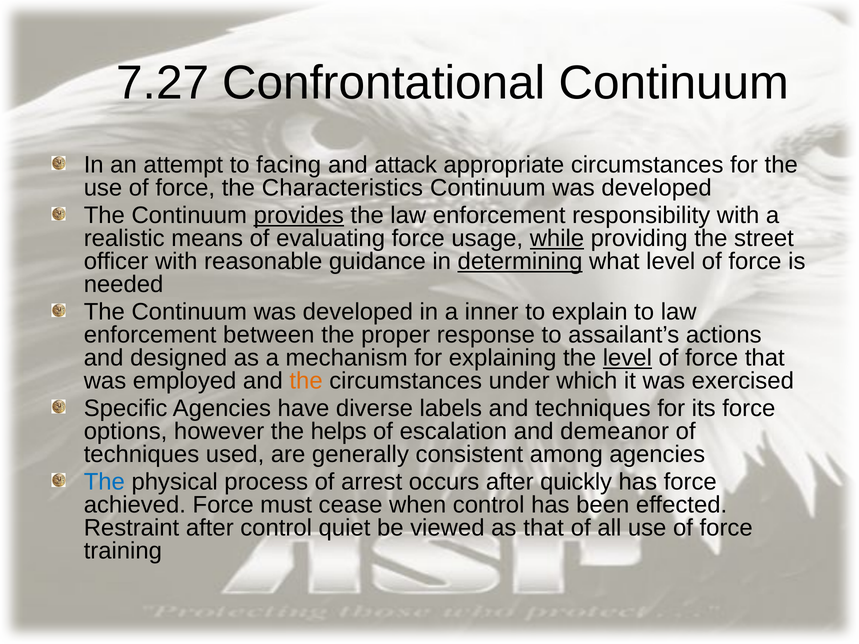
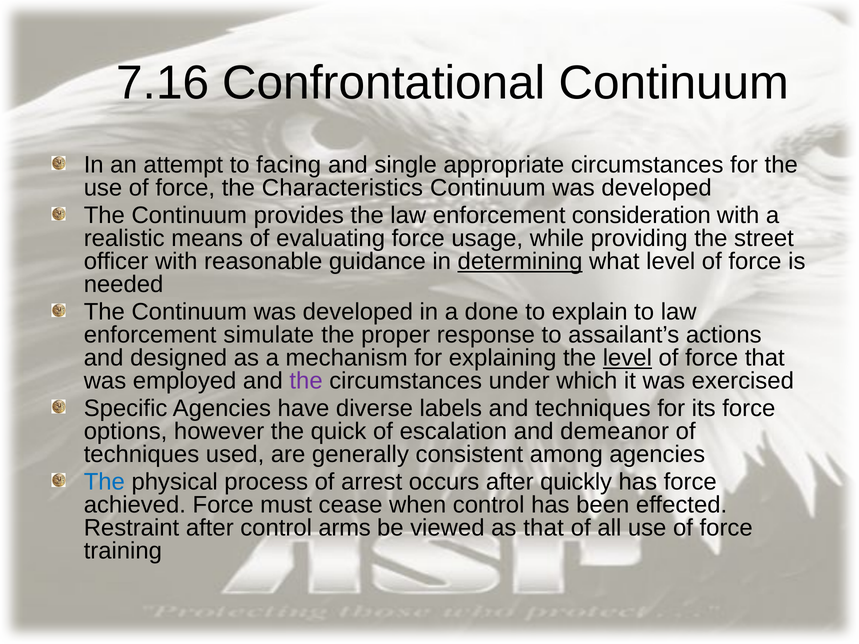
7.27: 7.27 -> 7.16
attack: attack -> single
provides underline: present -> none
responsibility: responsibility -> consideration
while underline: present -> none
inner: inner -> done
between: between -> simulate
the at (306, 381) colour: orange -> purple
helps: helps -> quick
quiet: quiet -> arms
